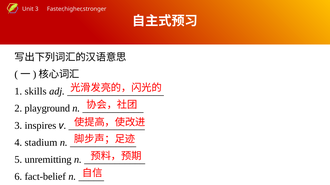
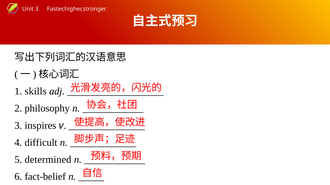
playground: playground -> philosophy
stadium: stadium -> difficult
unremitting: unremitting -> determined
